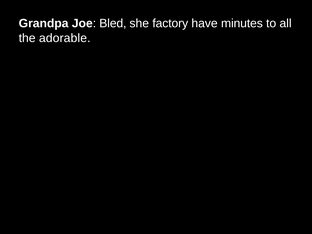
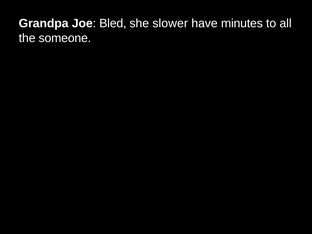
factory: factory -> slower
adorable: adorable -> someone
